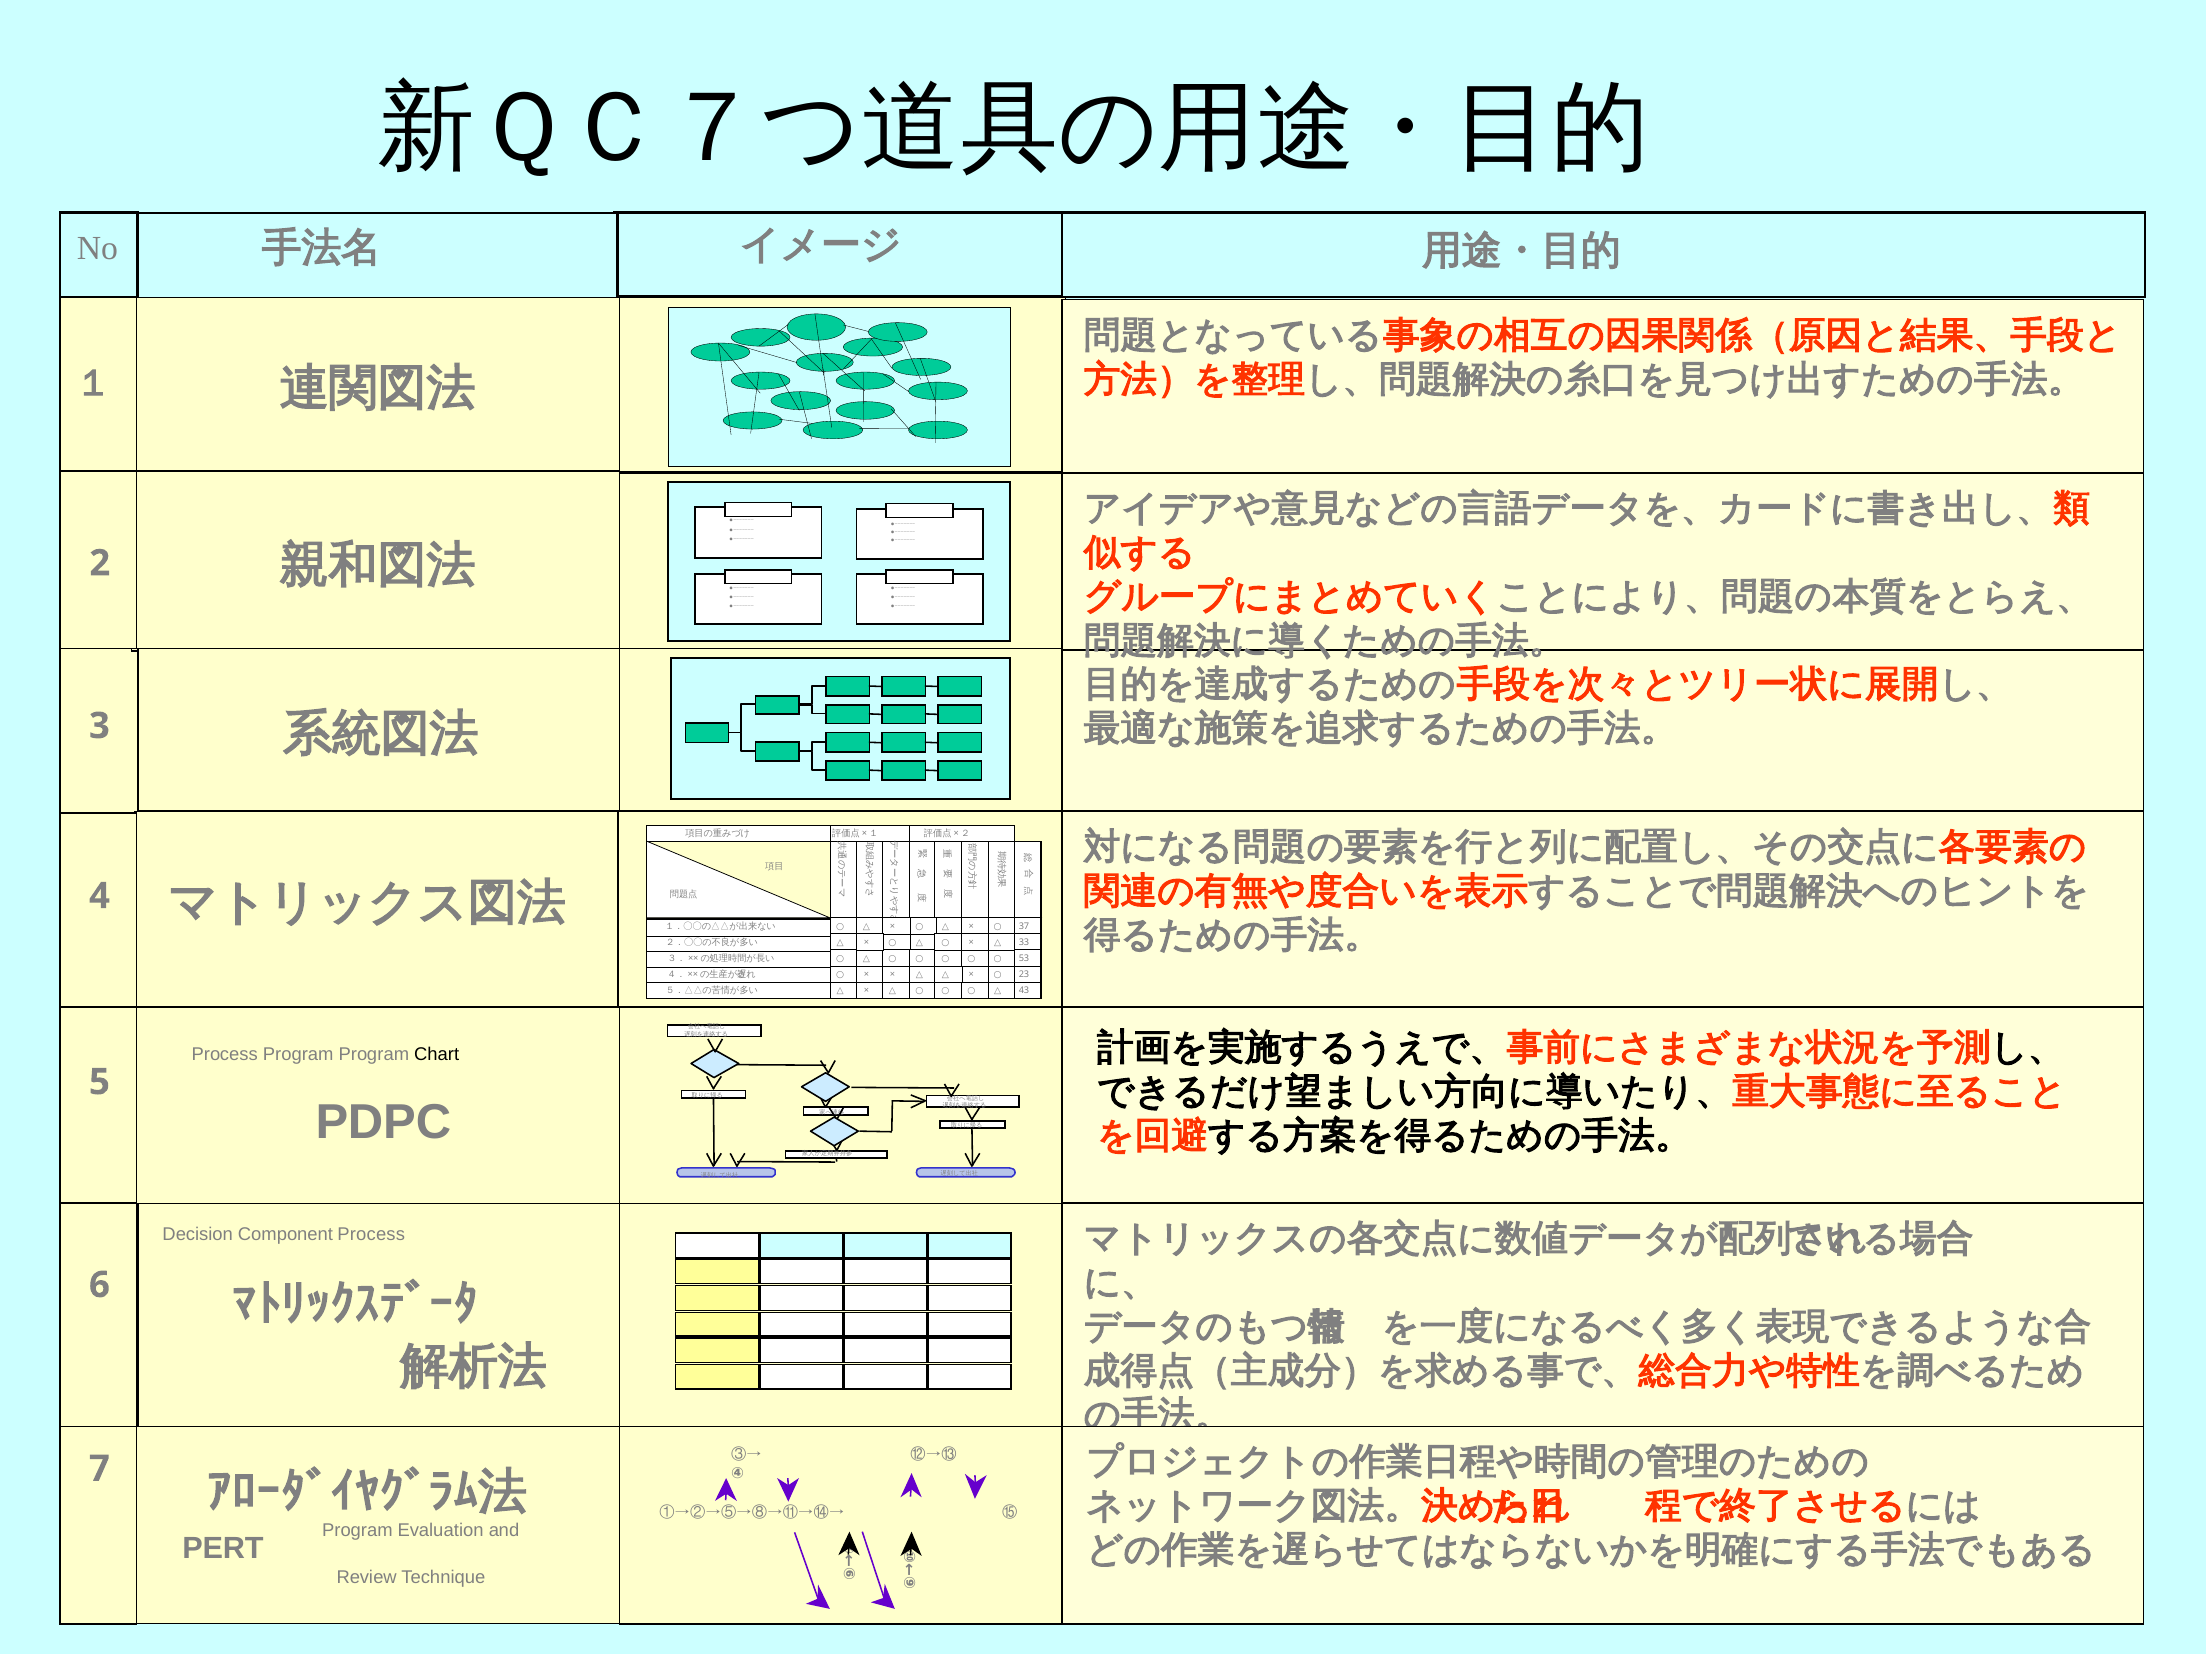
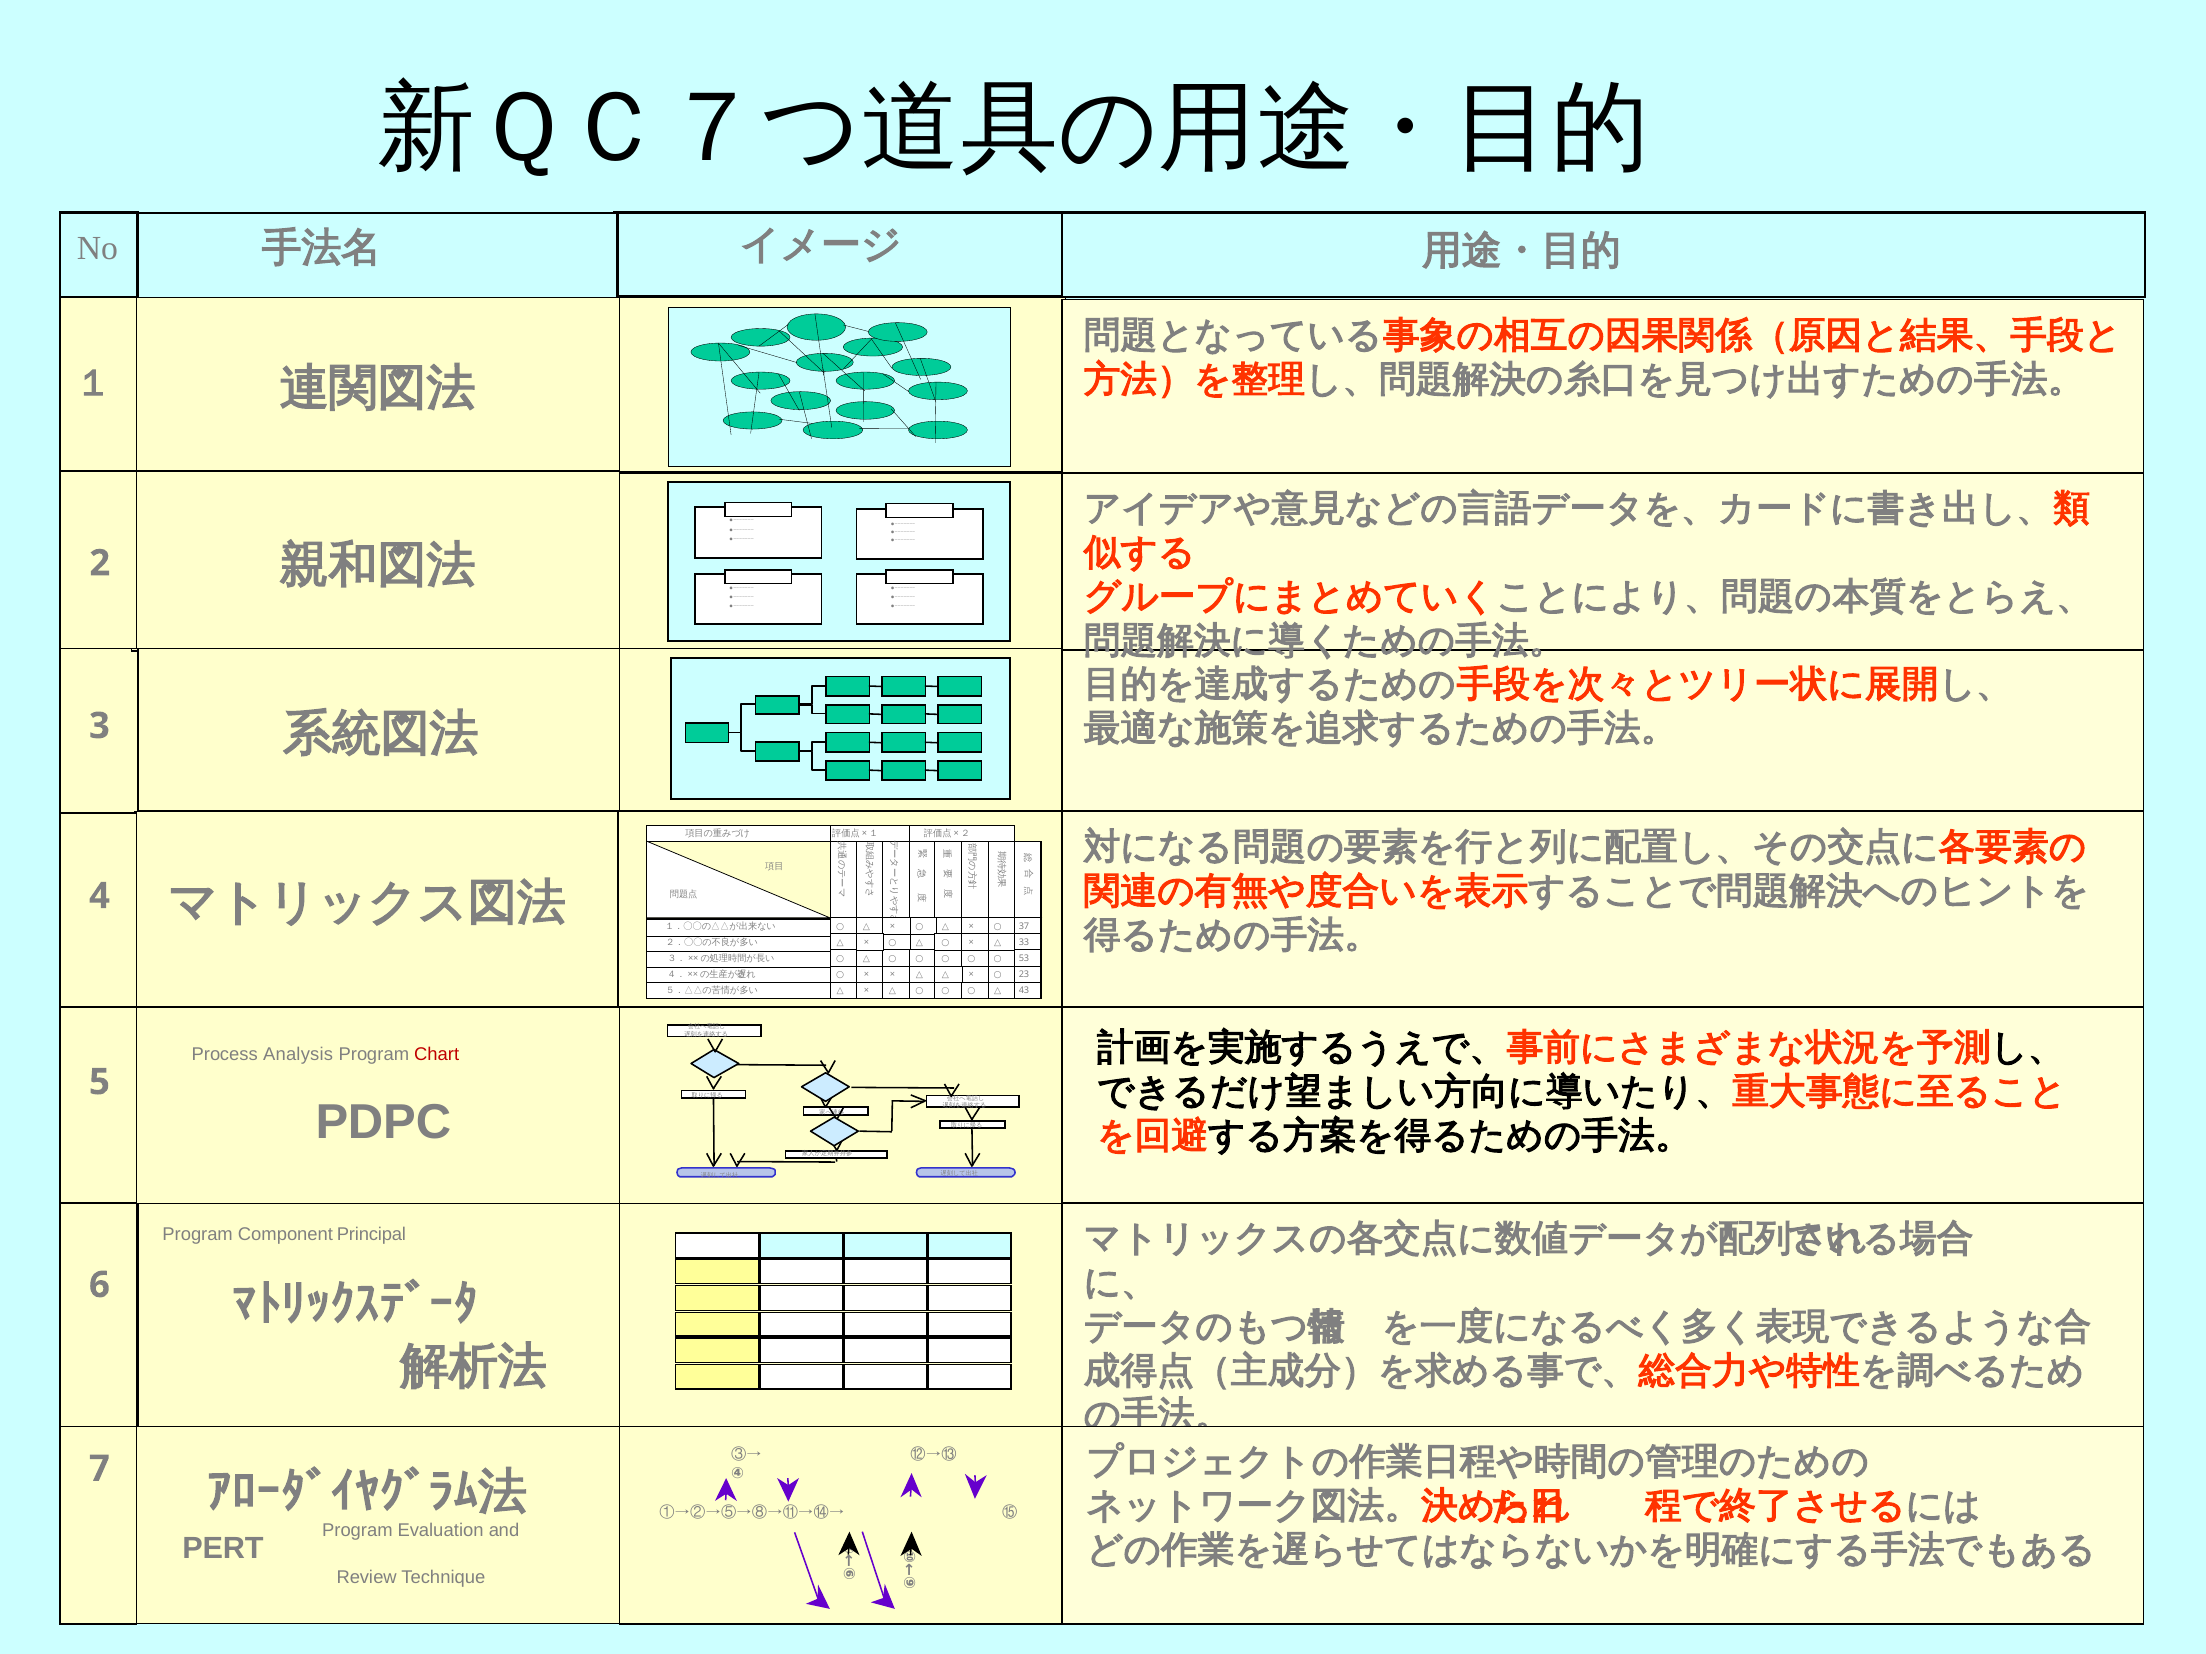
Program at (298, 1054): Program -> Analysis
Chart colour: black -> red
Decision at (198, 1234): Decision -> Program
Component Process: Process -> Principal
